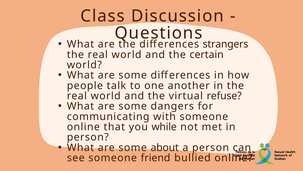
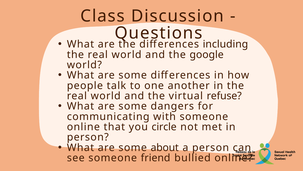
strangers: strangers -> including
certain: certain -> google
while: while -> circle
